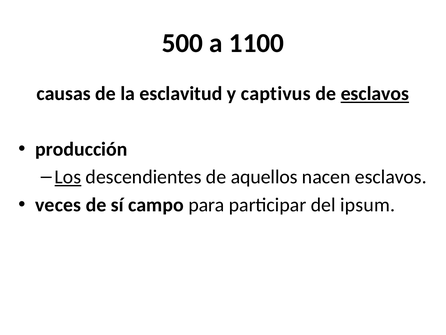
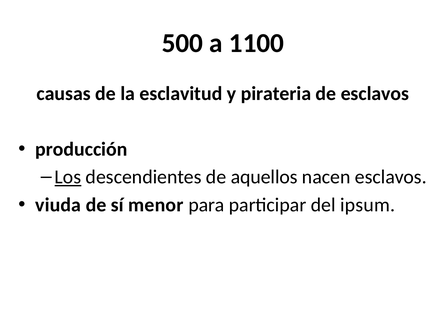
captivus: captivus -> pirateria
esclavos at (375, 94) underline: present -> none
veces: veces -> viuda
campo: campo -> menor
